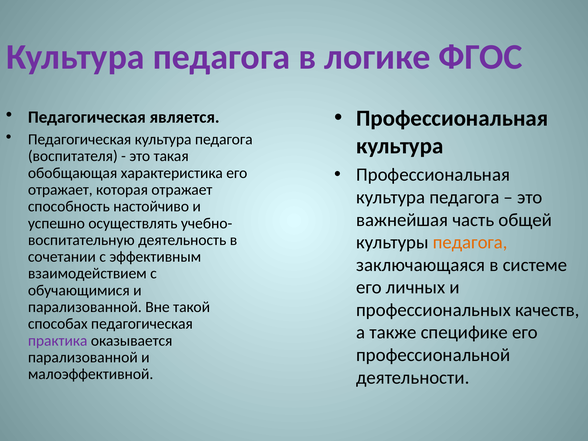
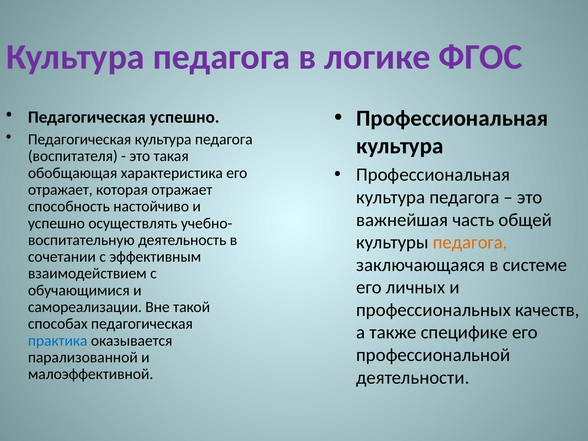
Педагогическая является: является -> успешно
парализованной at (85, 307): парализованной -> самореализации
практика colour: purple -> blue
